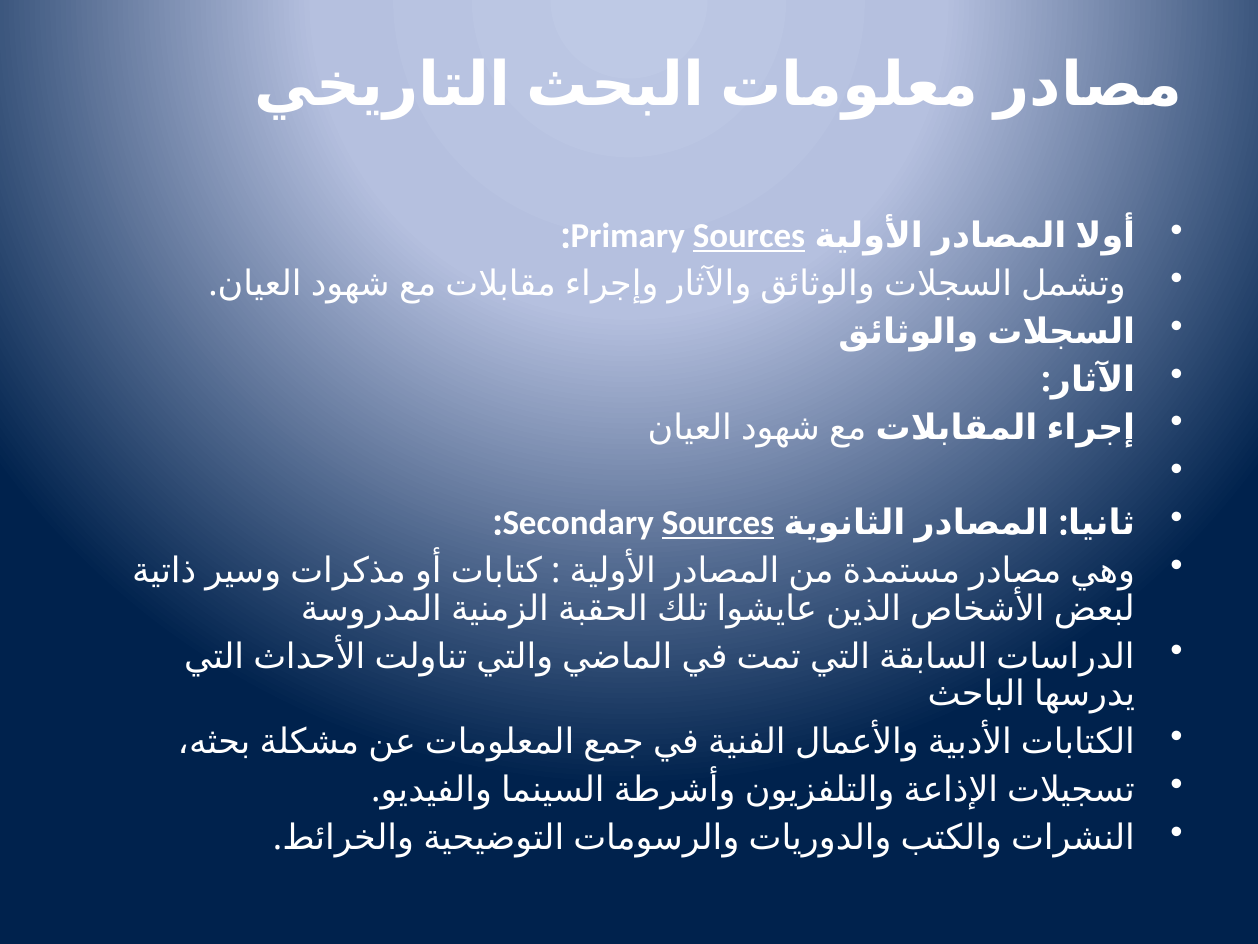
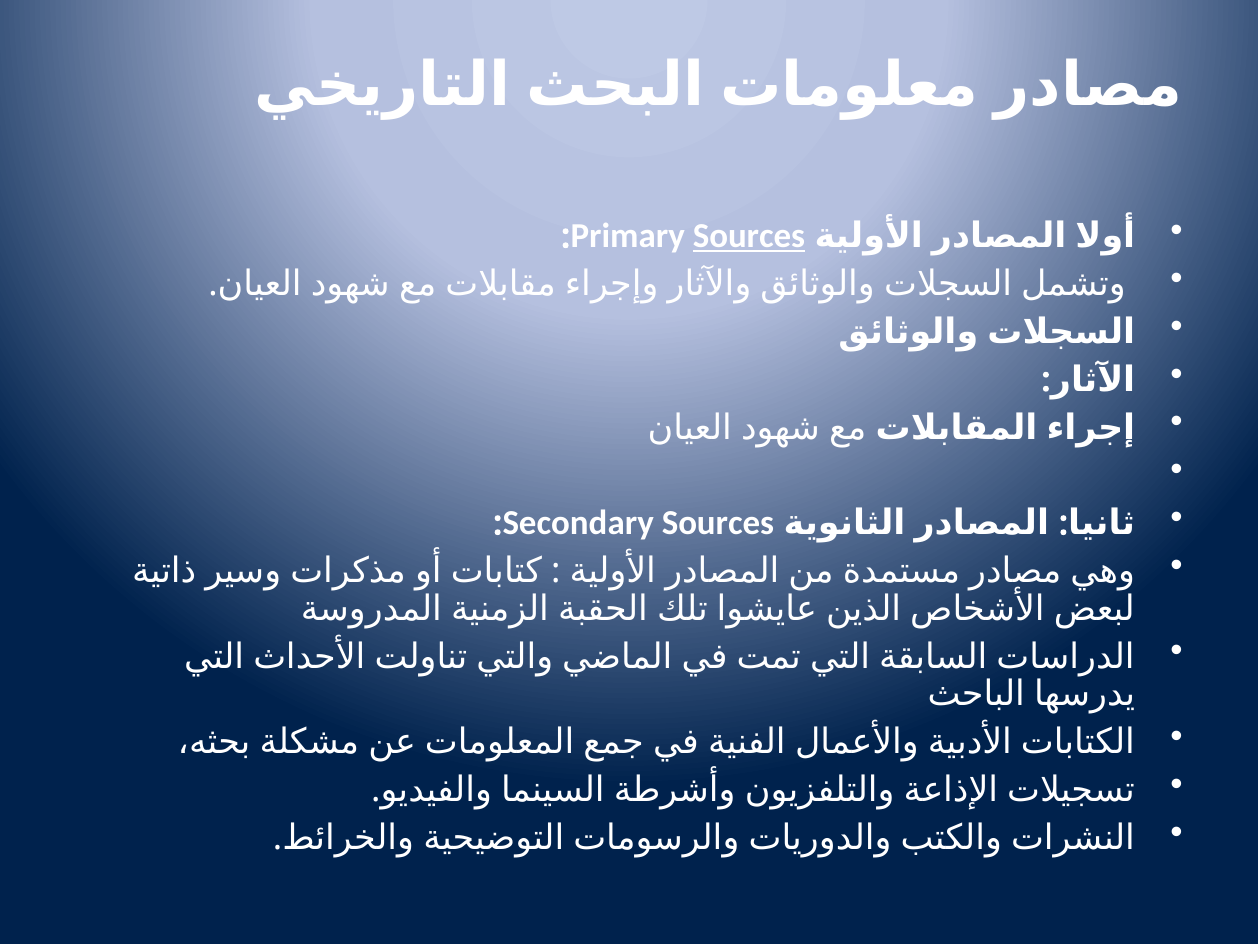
Sources at (718, 523) underline: present -> none
